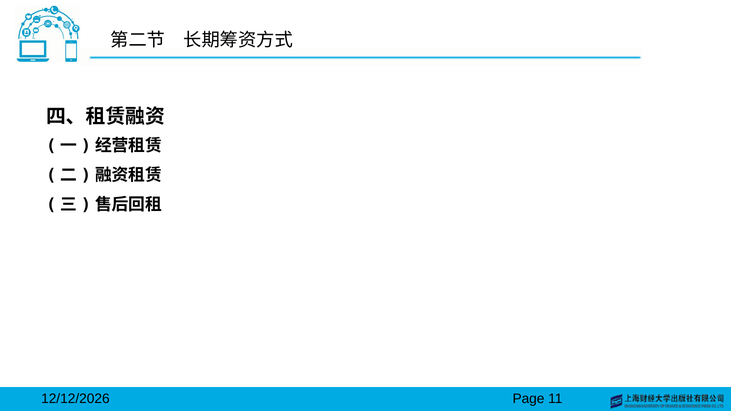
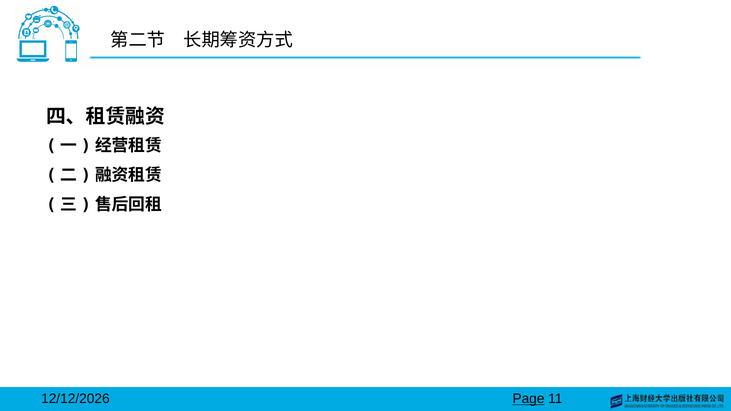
Page underline: none -> present
